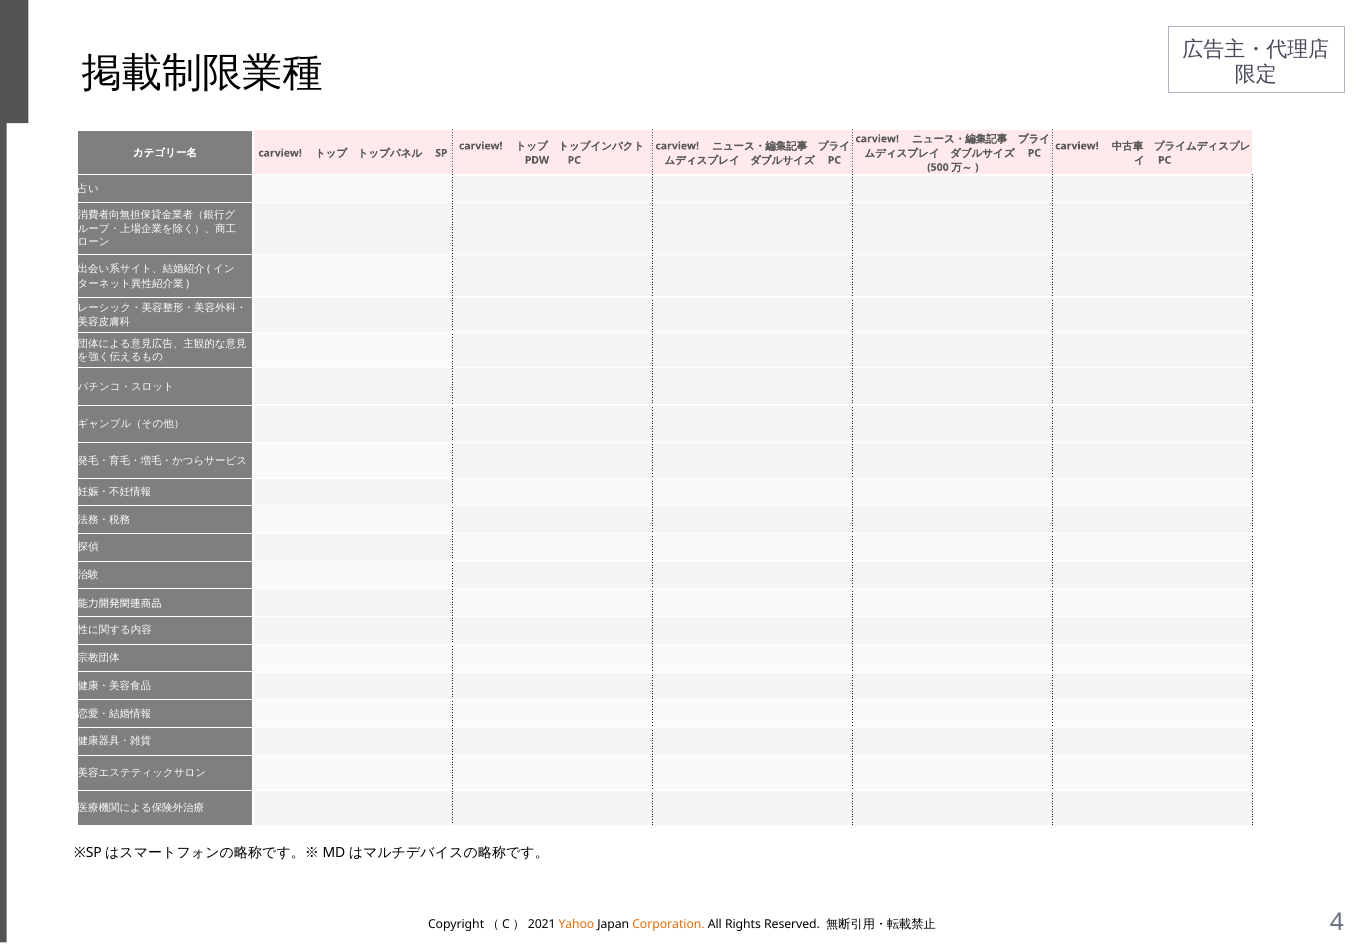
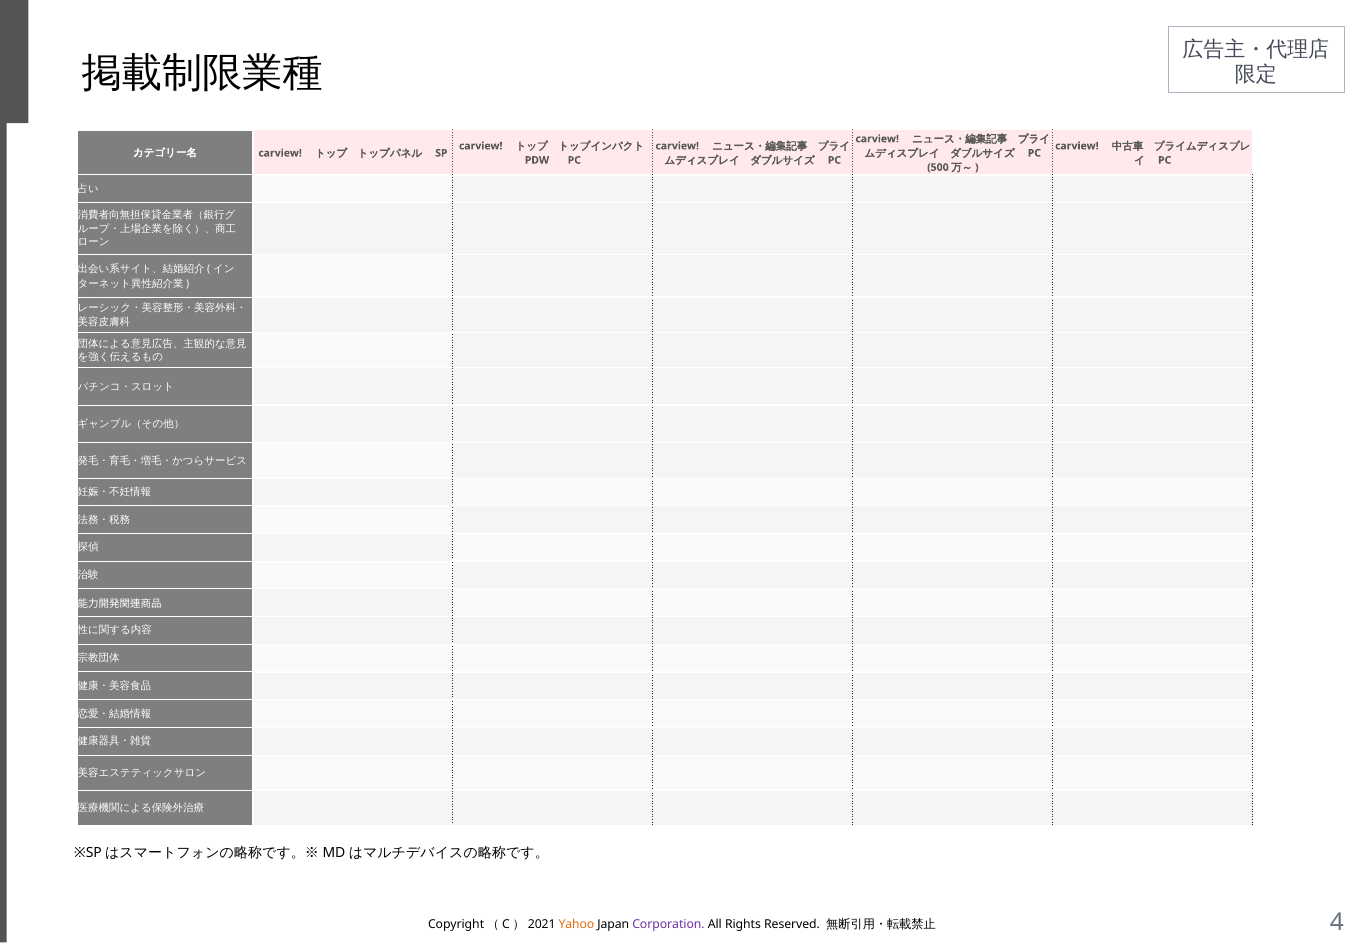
Corporation colour: orange -> purple
